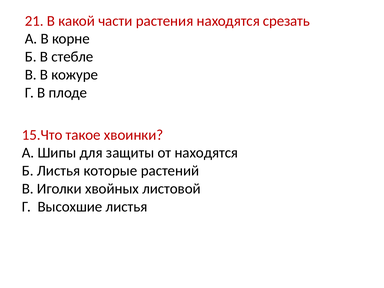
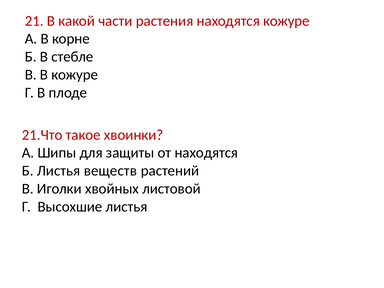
находятся срезать: срезать -> кожуре
15.Что: 15.Что -> 21.Что
которые: которые -> веществ
